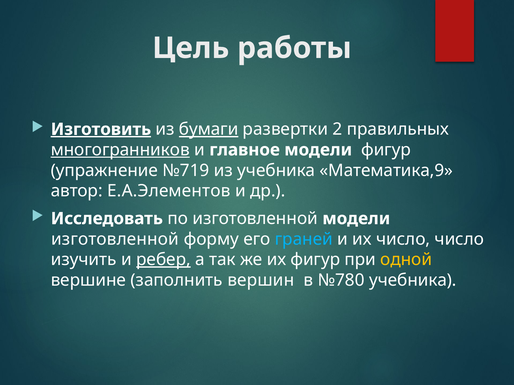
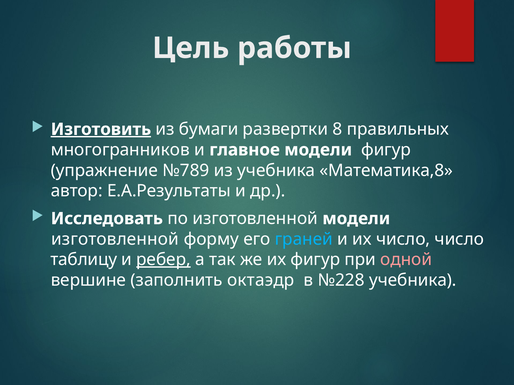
бумаги underline: present -> none
2: 2 -> 8
многогранников underline: present -> none
№719: №719 -> №789
Математика,9: Математика,9 -> Математика,8
Е.А.Элементов: Е.А.Элементов -> Е.А.Результаты
изучить: изучить -> таблицу
одной colour: yellow -> pink
вершин: вершин -> октаэдр
№780: №780 -> №228
